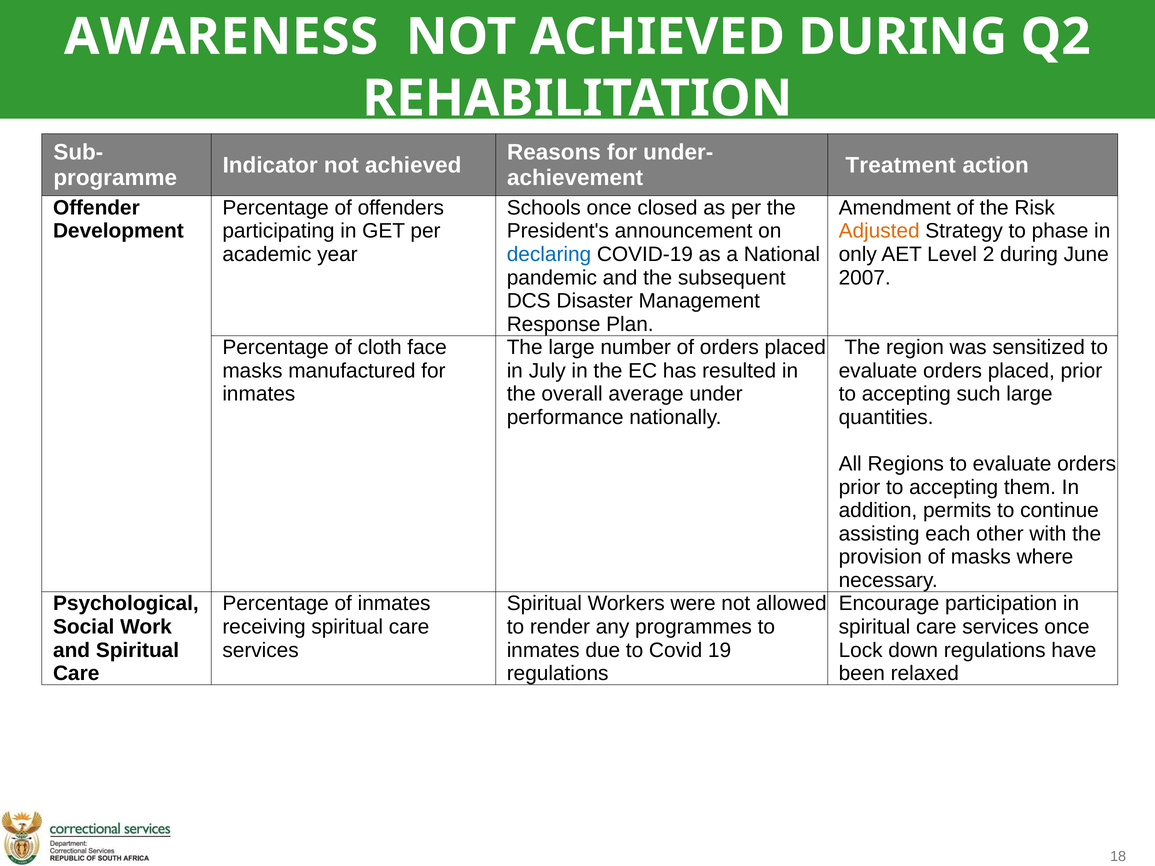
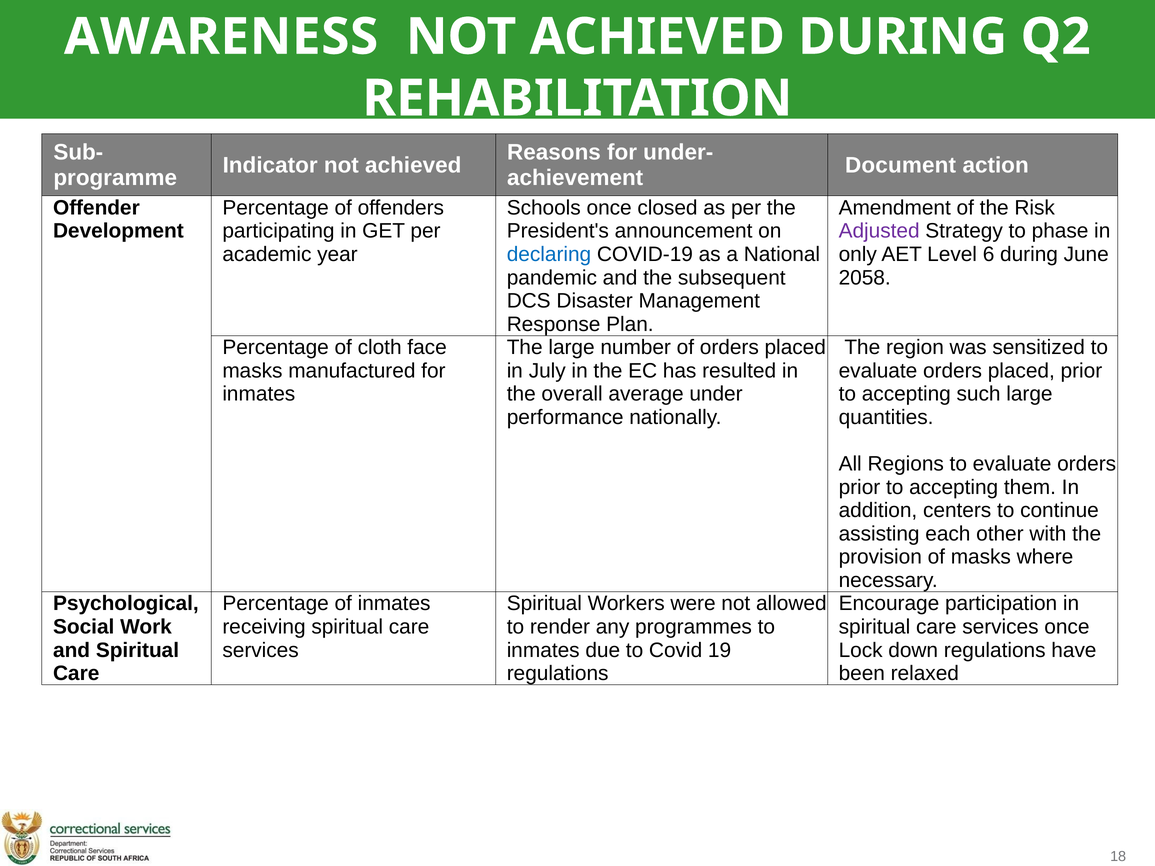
Treatment: Treatment -> Document
Adjusted colour: orange -> purple
2: 2 -> 6
2007: 2007 -> 2058
permits: permits -> centers
